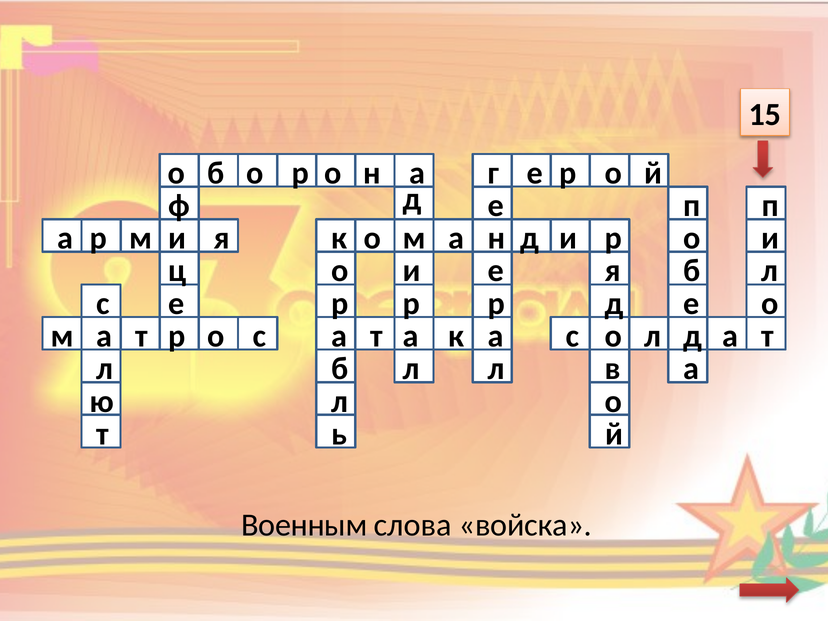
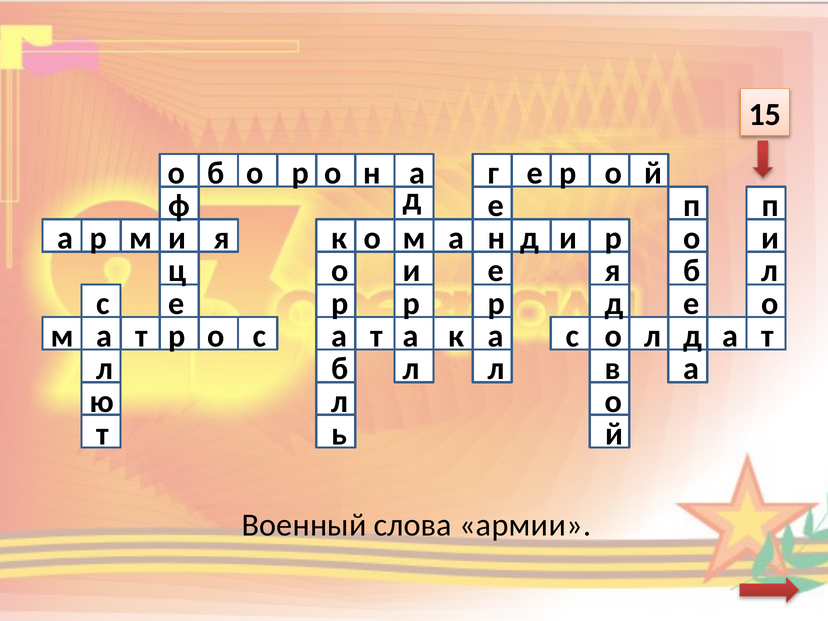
Военным: Военным -> Военный
войска: войска -> армии
